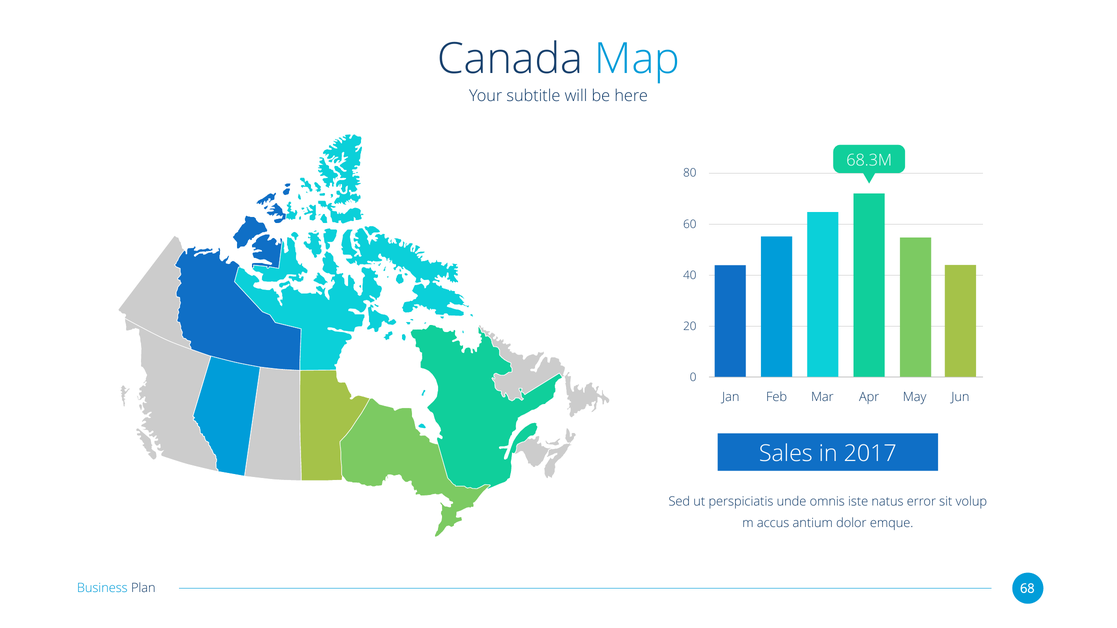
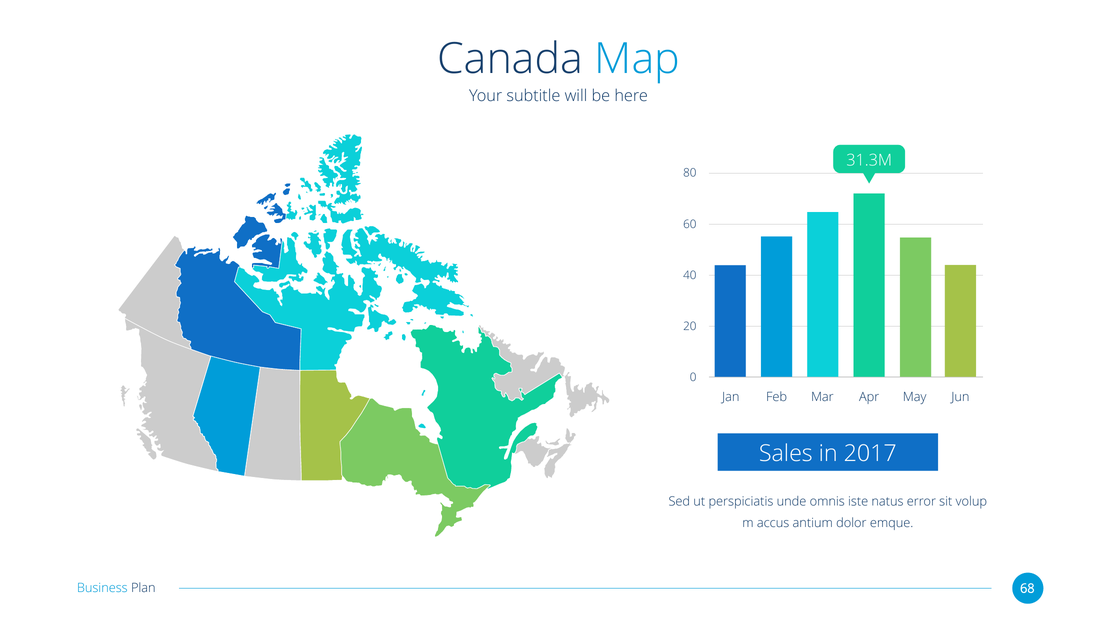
68.3M: 68.3M -> 31.3M
